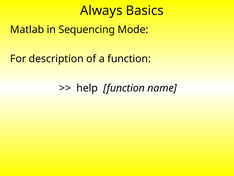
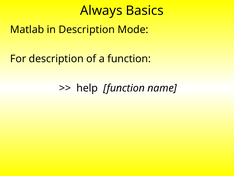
in Sequencing: Sequencing -> Description
